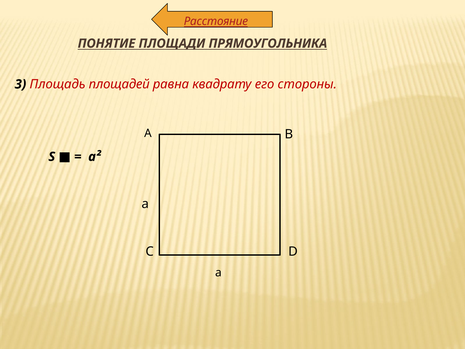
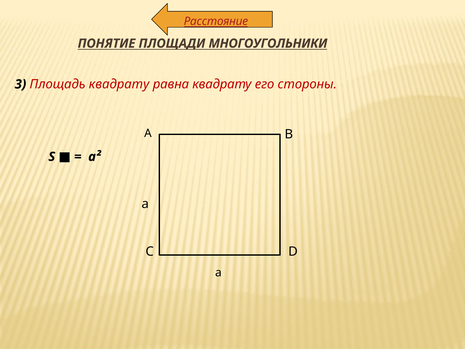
ПРЯМОУГОЛЬНИКА: ПРЯМОУГОЛЬНИКА -> МНОГОУГОЛЬНИКИ
Площадь площадей: площадей -> квадрату
